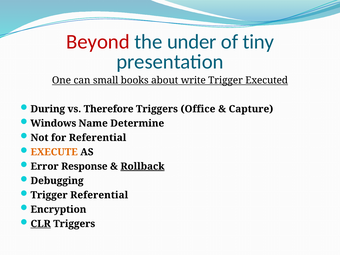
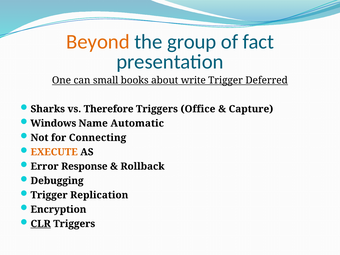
Beyond colour: red -> orange
under: under -> group
tiny: tiny -> fact
Executed: Executed -> Deferred
During: During -> Sharks
Determine: Determine -> Automatic
for Referential: Referential -> Connecting
Rollback underline: present -> none
Trigger Referential: Referential -> Replication
